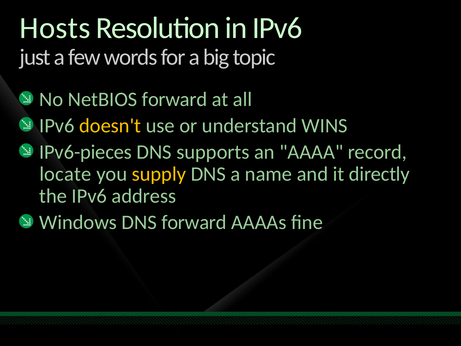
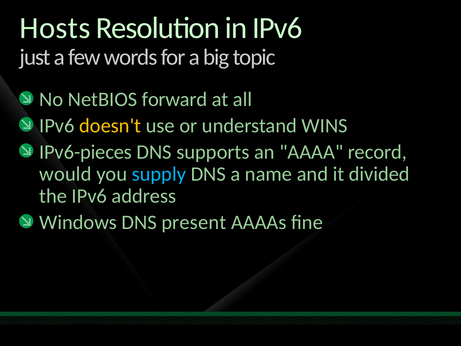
locate: locate -> would
supply colour: yellow -> light blue
directly: directly -> divided
DNS forward: forward -> present
